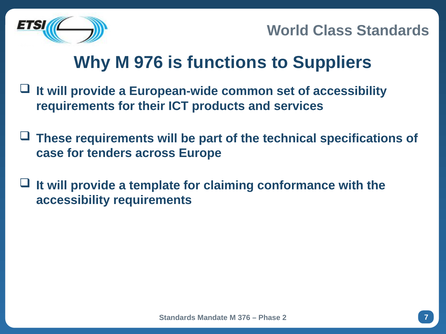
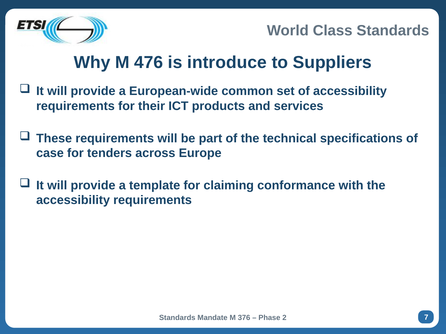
976: 976 -> 476
functions: functions -> introduce
